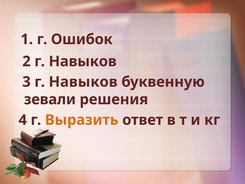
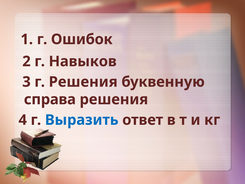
3 г Навыков: Навыков -> Решения
зевали: зевали -> справа
Выразить colour: orange -> blue
